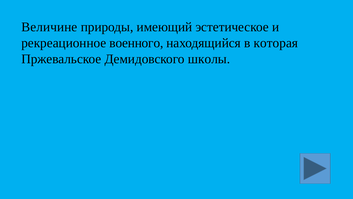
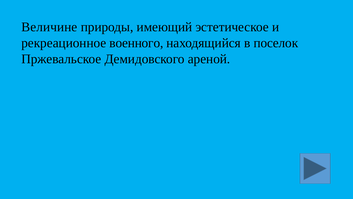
которая: которая -> поселок
школы: школы -> ареной
